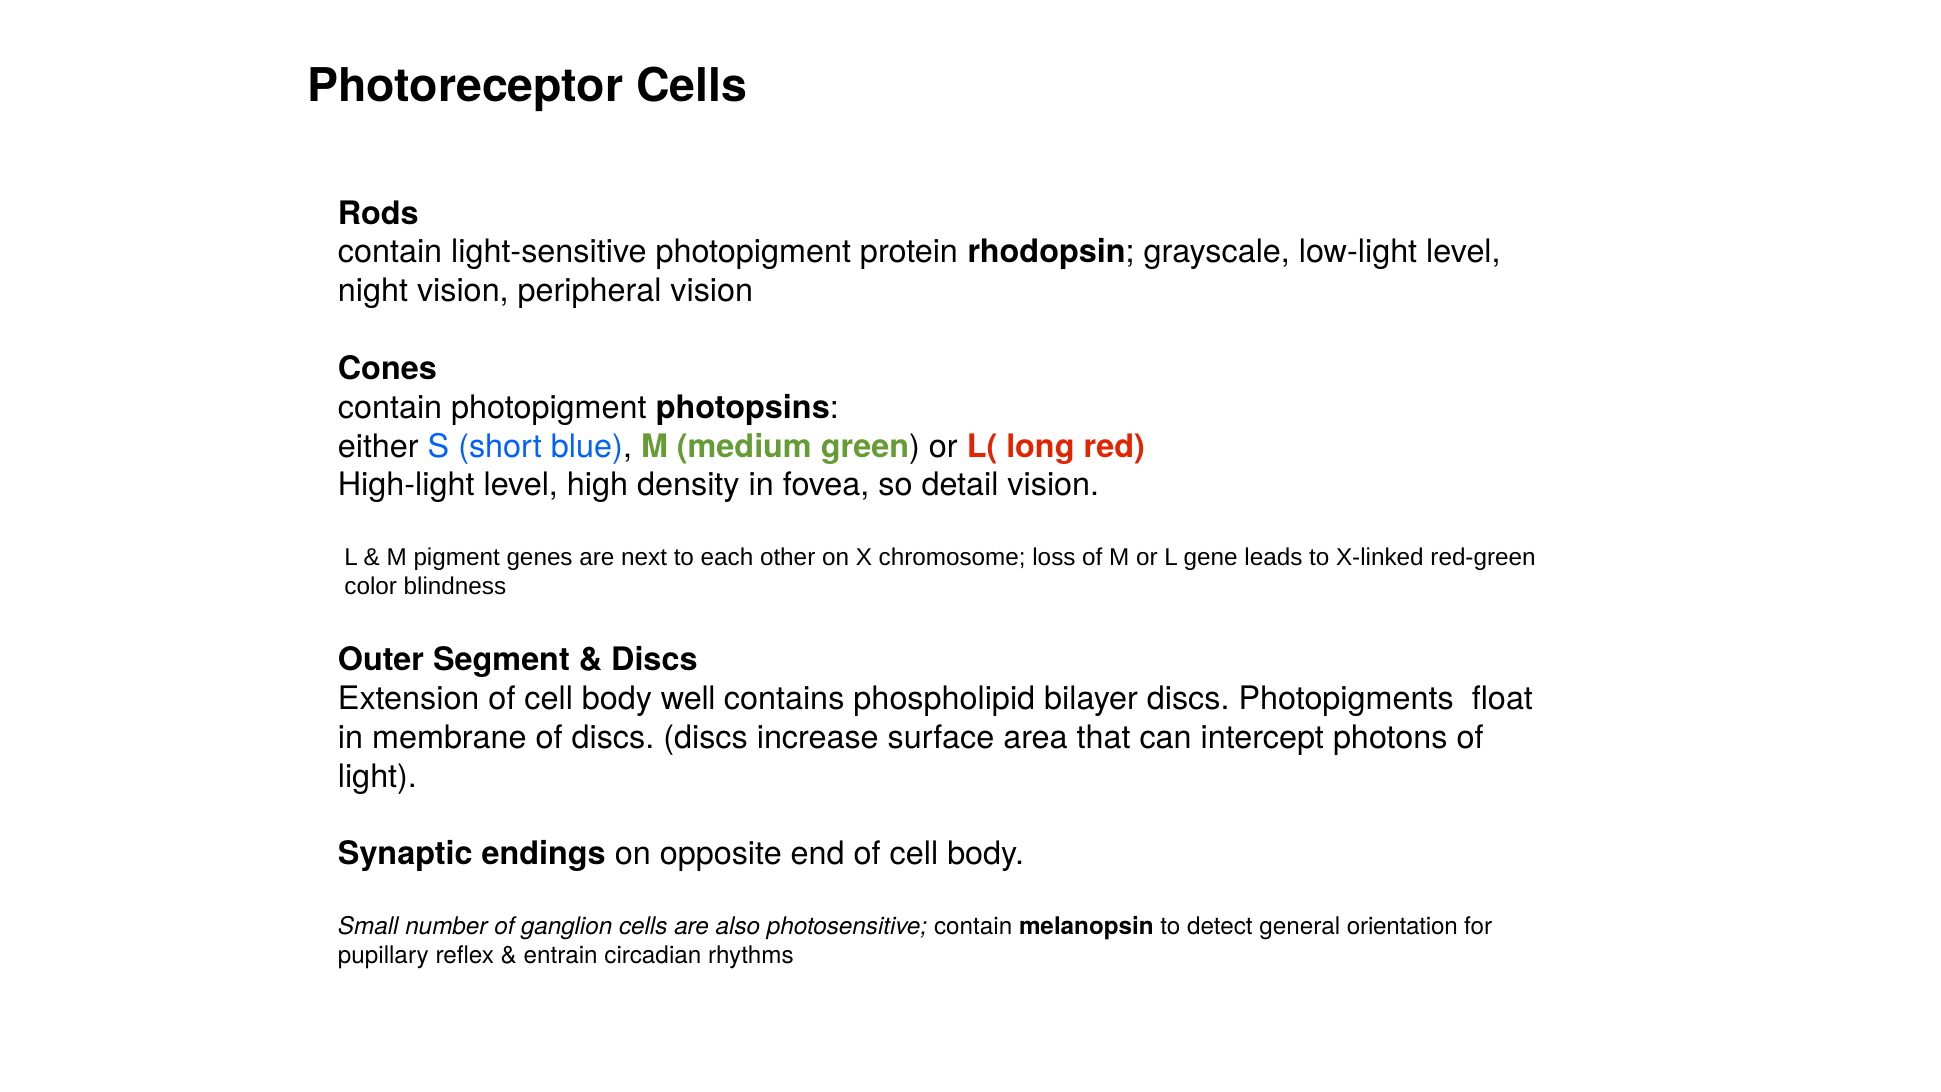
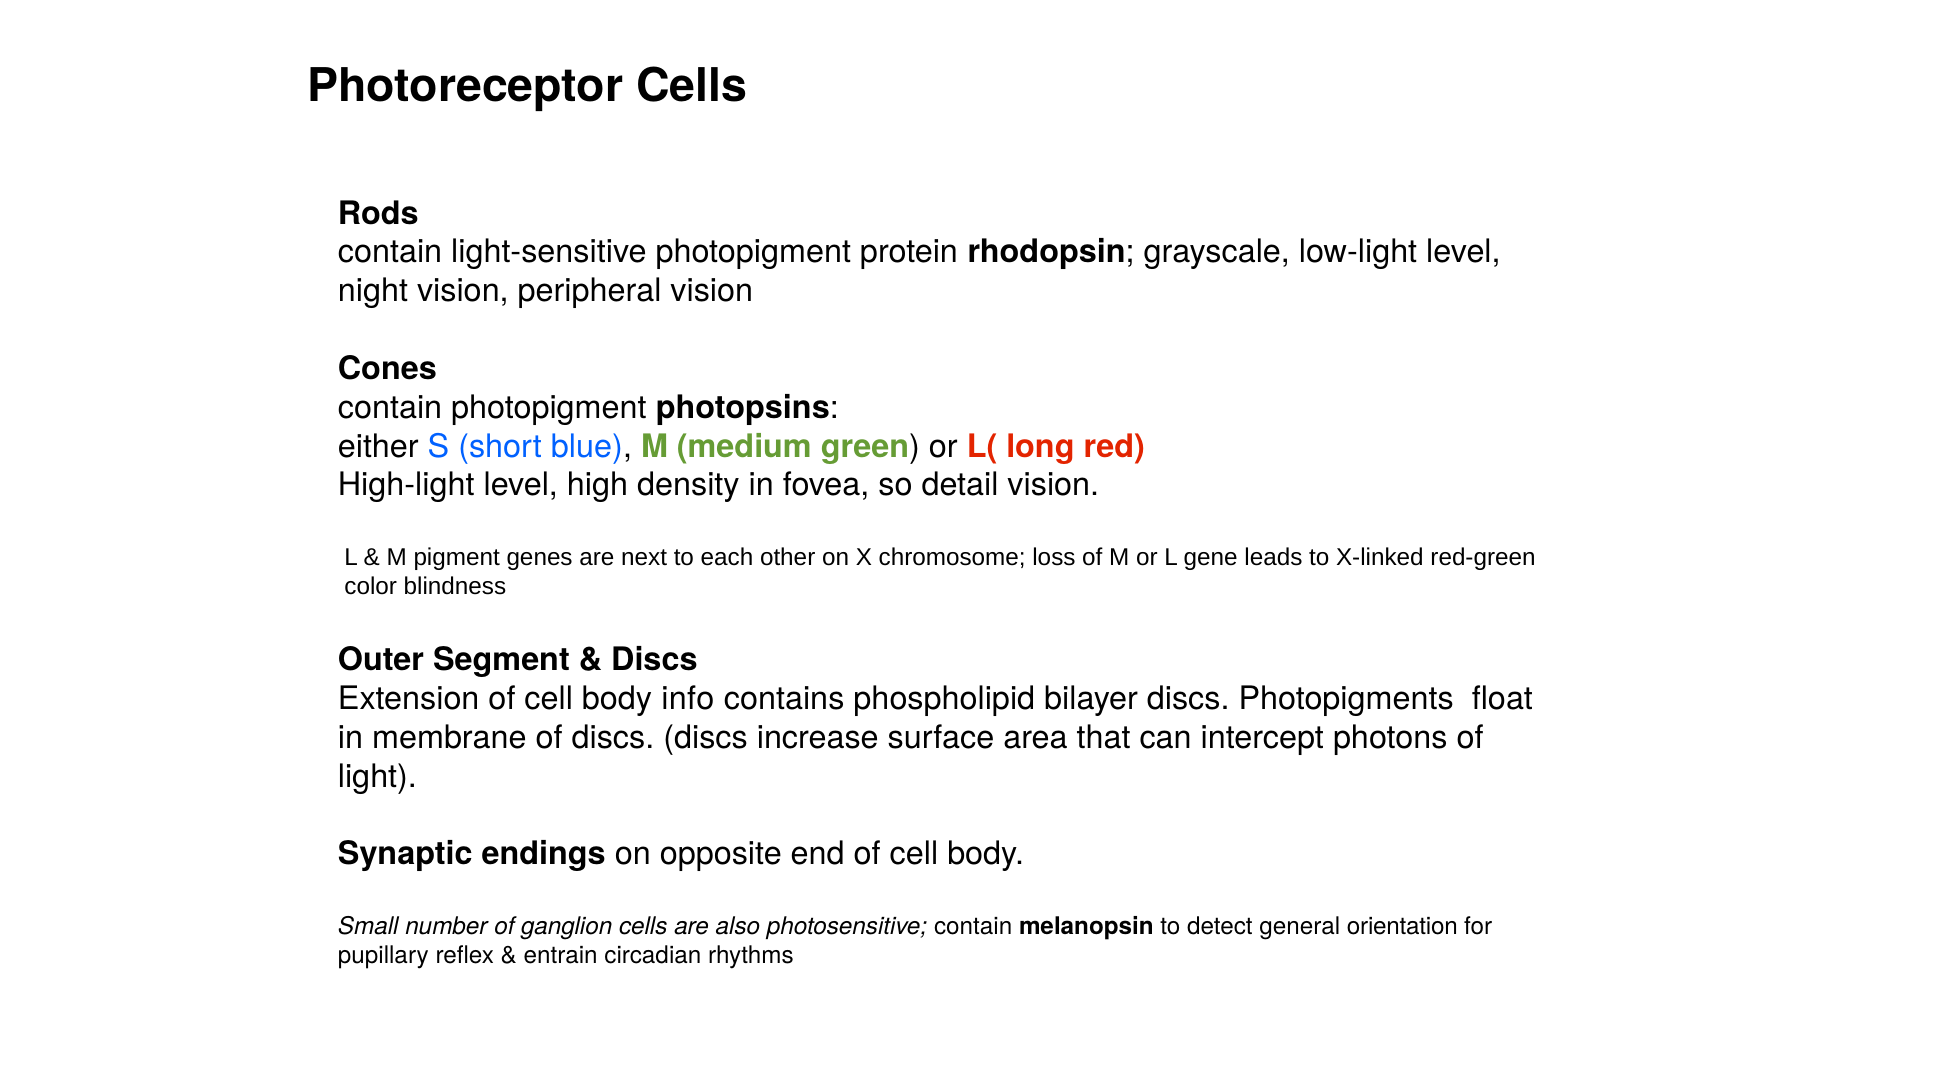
well: well -> info
